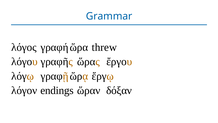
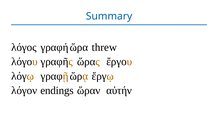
Grammar: Grammar -> Summary
δόξαν: δόξαν -> αὐτήν
